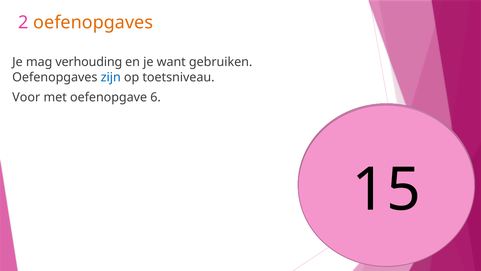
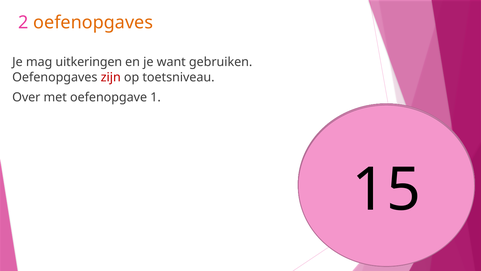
verhouding: verhouding -> uitkeringen
zijn colour: blue -> red
Voor: Voor -> Over
6: 6 -> 1
